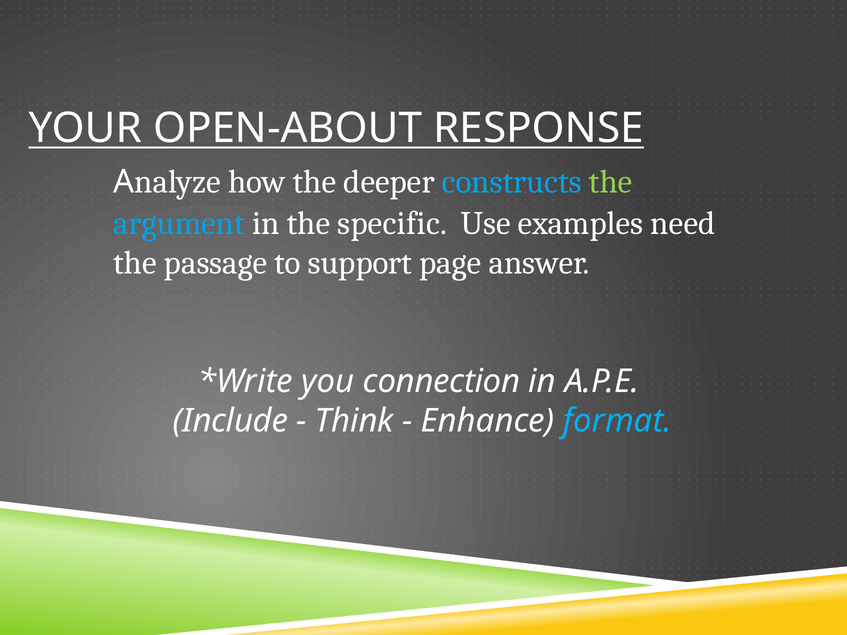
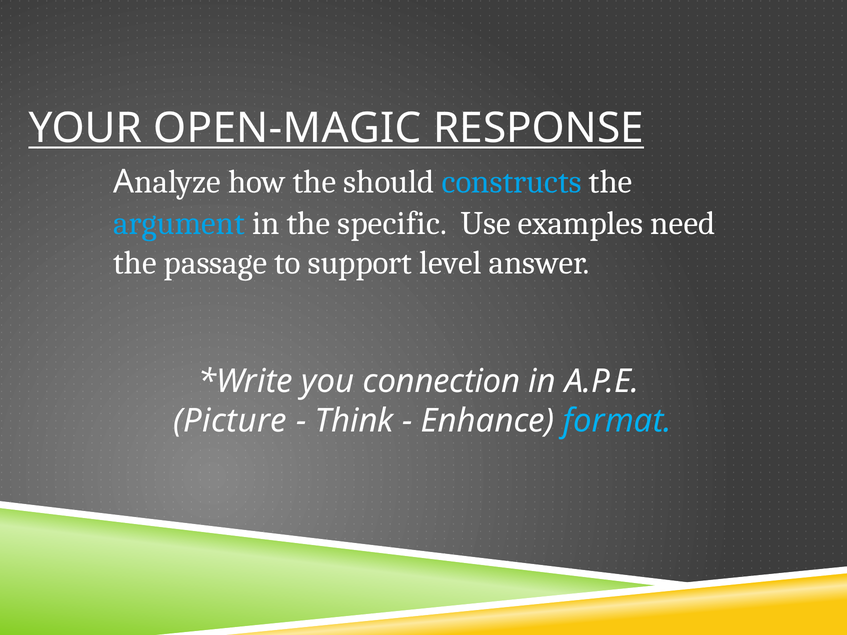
OPEN-ABOUT: OPEN-ABOUT -> OPEN-MAGIC
deeper: deeper -> should
the at (611, 182) colour: light green -> white
page: page -> level
Include: Include -> Picture
